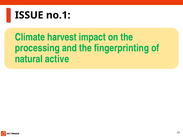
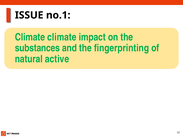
Climate harvest: harvest -> climate
processing: processing -> substances
